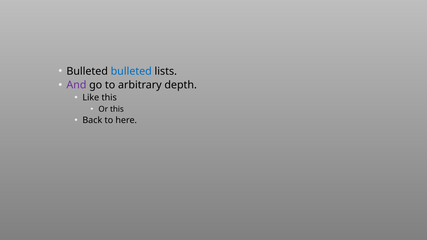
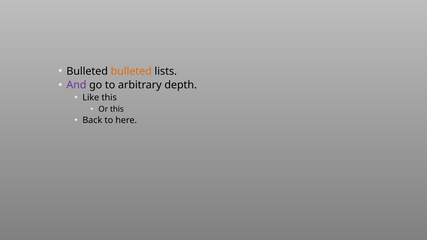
bulleted at (131, 71) colour: blue -> orange
